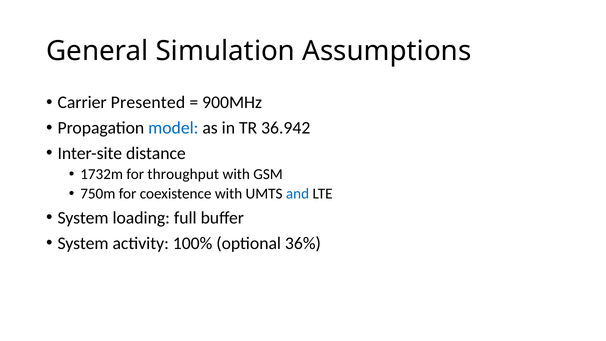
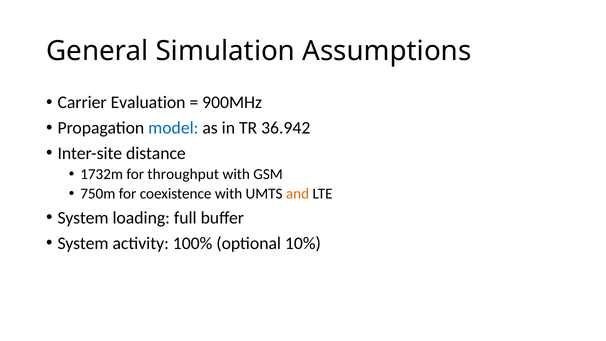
Presented: Presented -> Evaluation
and colour: blue -> orange
36%: 36% -> 10%
